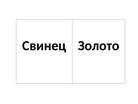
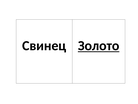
Золото underline: none -> present
